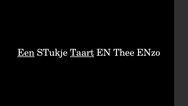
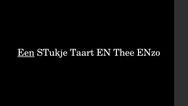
Taart underline: present -> none
